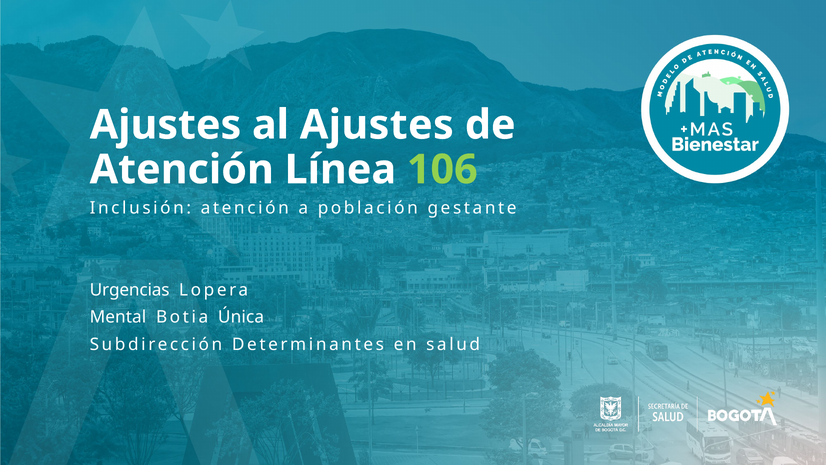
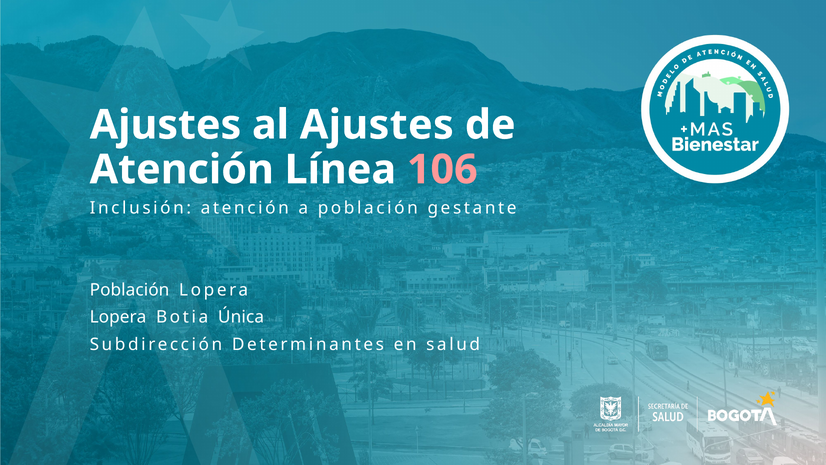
106 colour: light green -> pink
Urgencias at (130, 290): Urgencias -> Población
Mental at (118, 317): Mental -> Lopera
